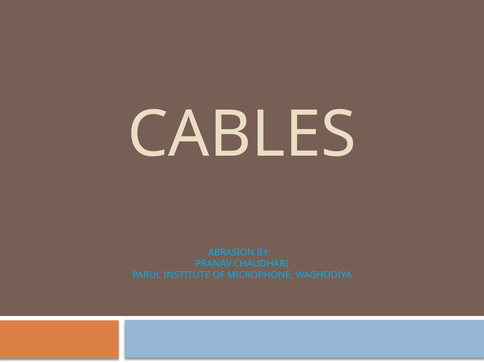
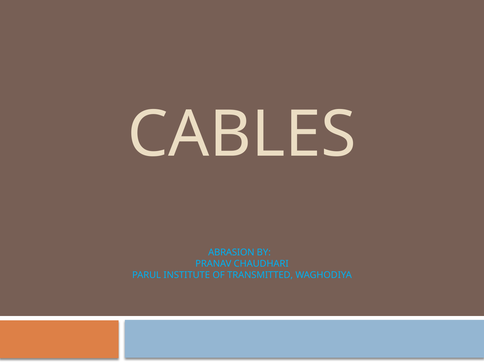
MICROPHONE: MICROPHONE -> TRANSMITTED
